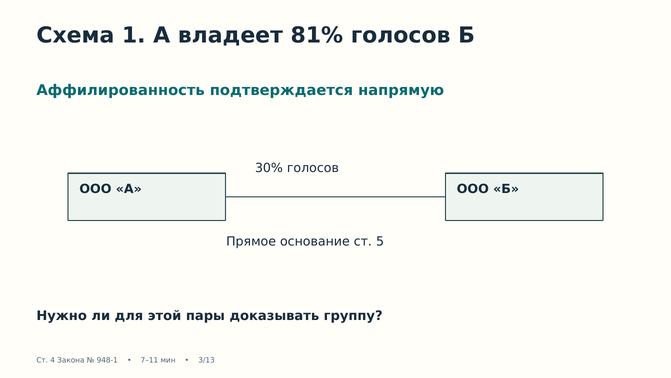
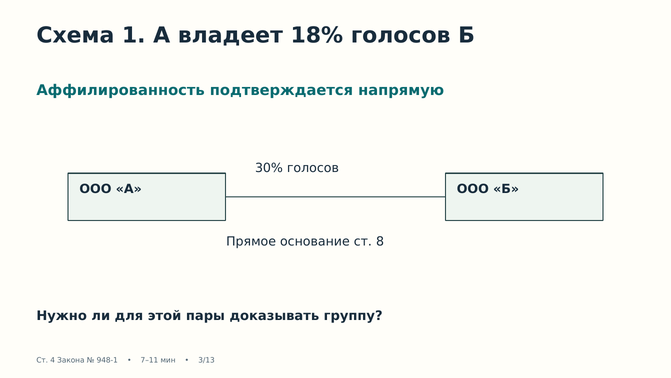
81%: 81% -> 18%
5: 5 -> 8
